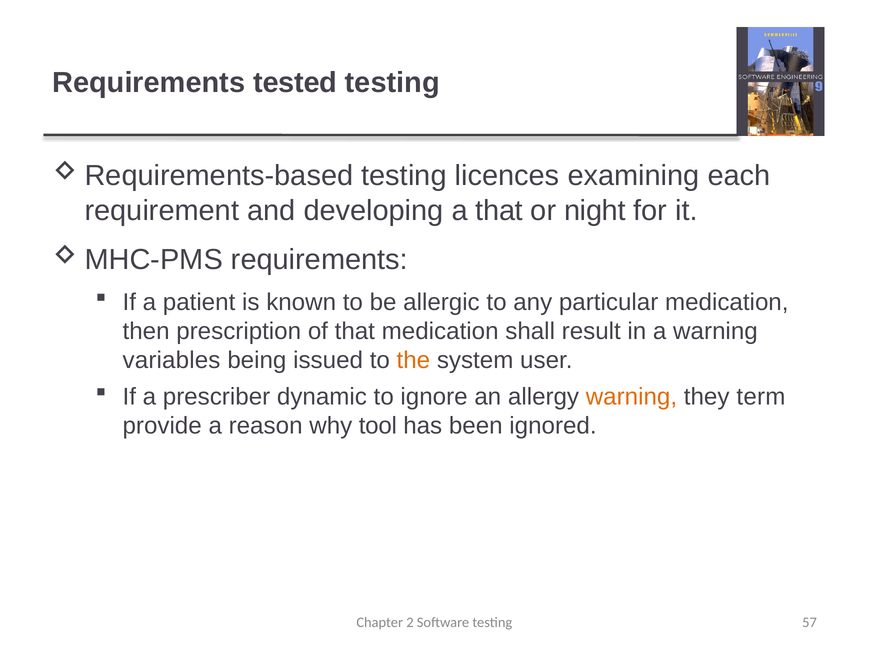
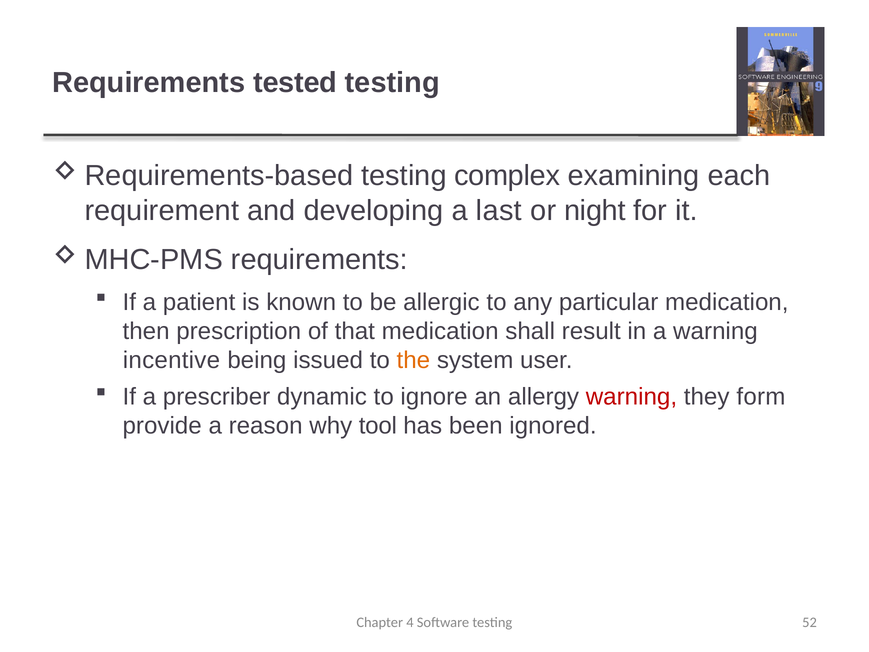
licences: licences -> complex
a that: that -> last
variables: variables -> incentive
warning at (631, 396) colour: orange -> red
term: term -> form
2: 2 -> 4
57: 57 -> 52
